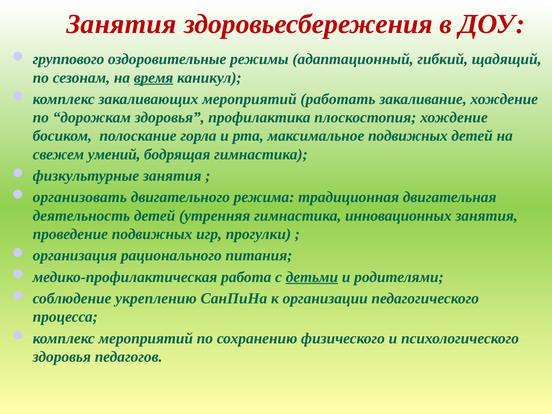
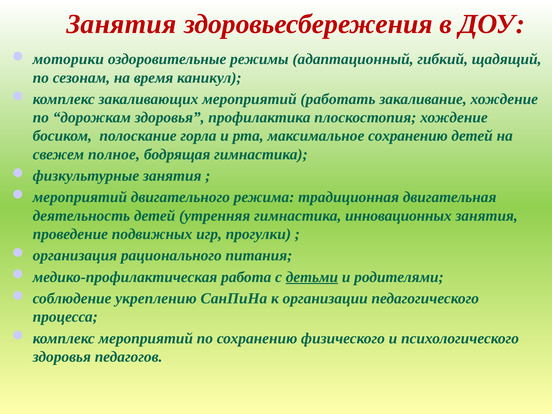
группового: группового -> моторики
время underline: present -> none
максимальное подвижных: подвижных -> сохранению
умений: умений -> полное
организовать at (80, 197): организовать -> мероприятий
